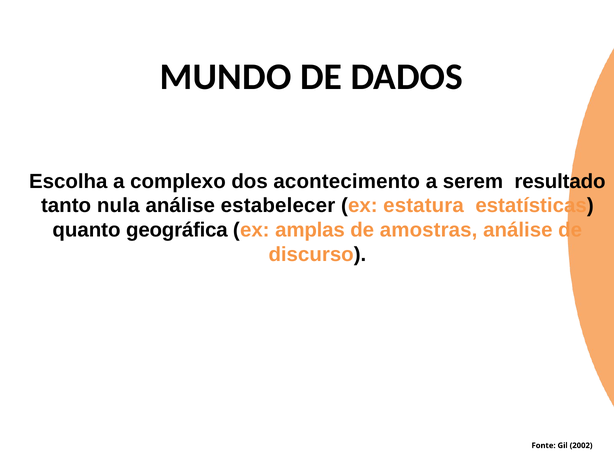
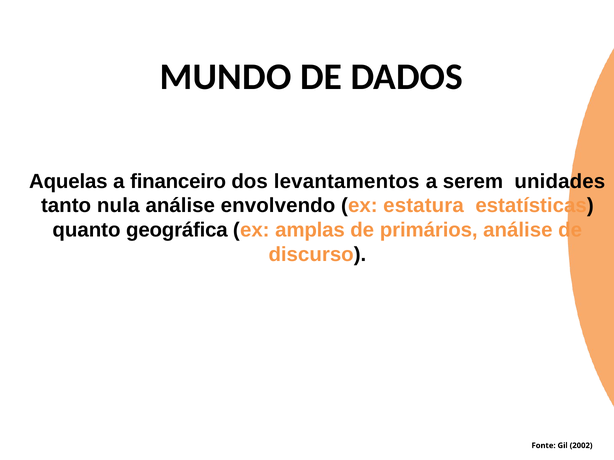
Escolha: Escolha -> Aquelas
complexo: complexo -> financeiro
acontecimento: acontecimento -> levantamentos
resultado: resultado -> unidades
estabelecer: estabelecer -> envolvendo
amostras: amostras -> primários
